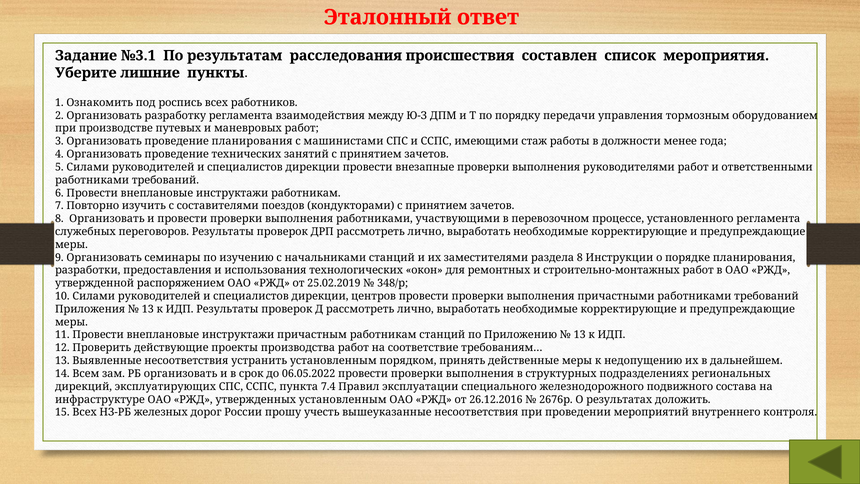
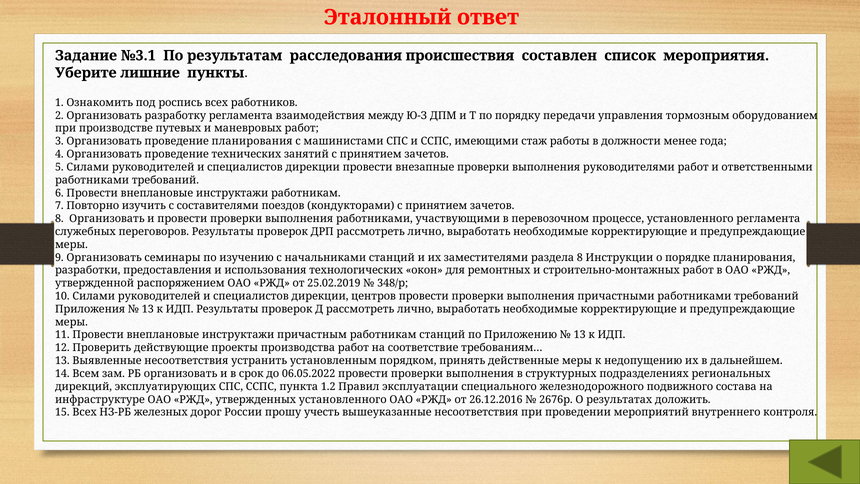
7.4: 7.4 -> 1.2
утвержденных установленным: установленным -> установленного
